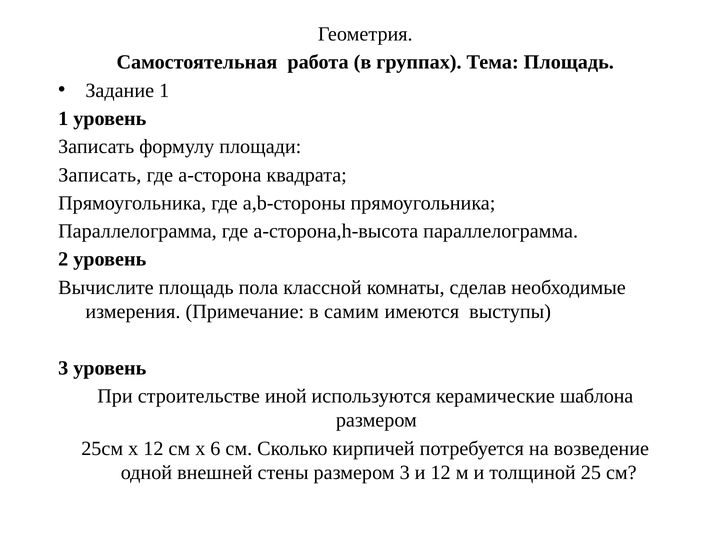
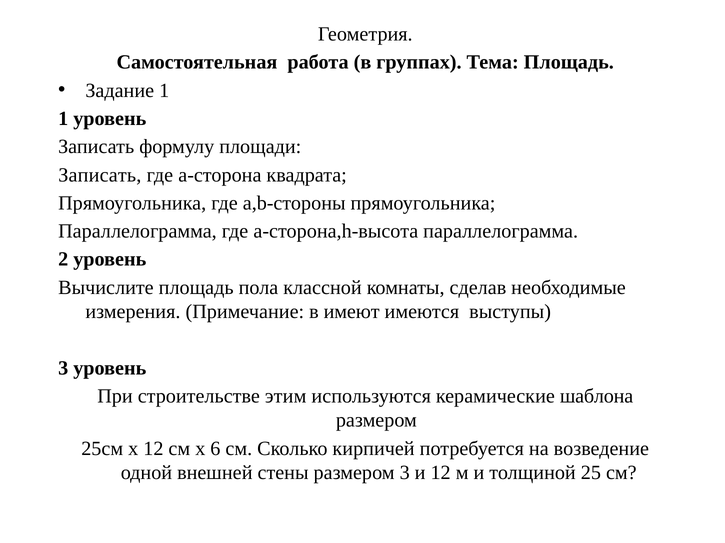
самим: самим -> имеют
иной: иной -> этим
